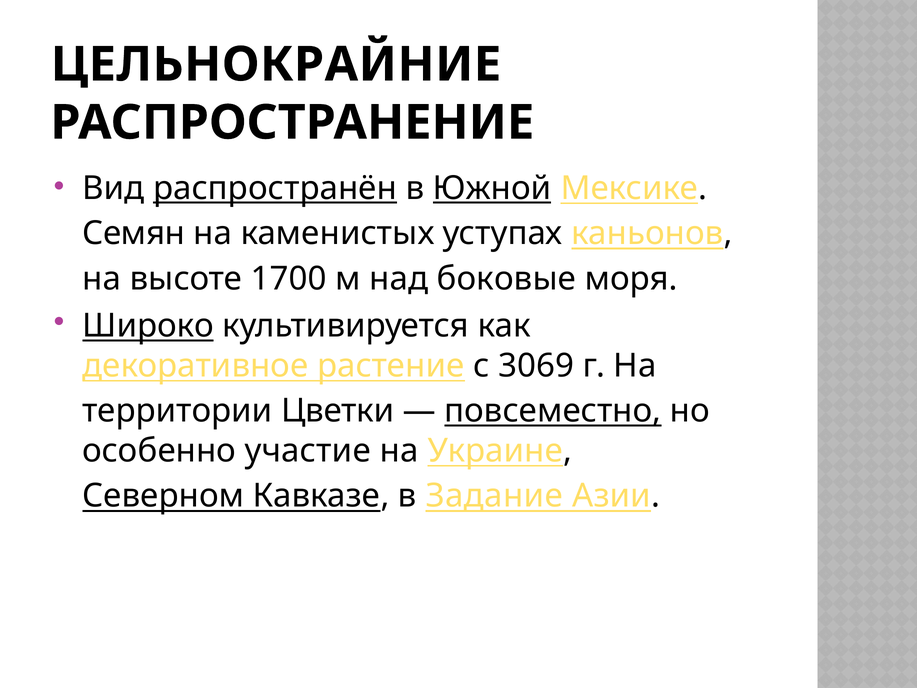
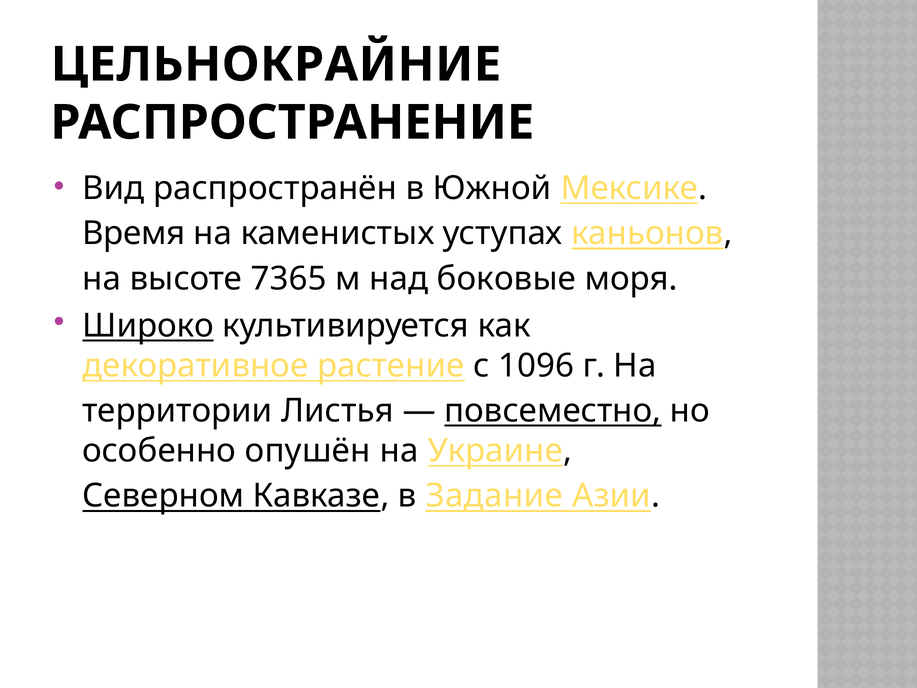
распространён underline: present -> none
Южной underline: present -> none
Семян: Семян -> Время
1700: 1700 -> 7365
3069: 3069 -> 1096
Цветки: Цветки -> Листья
участие: участие -> опушён
